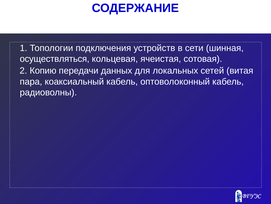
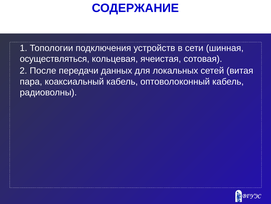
Копию: Копию -> После
